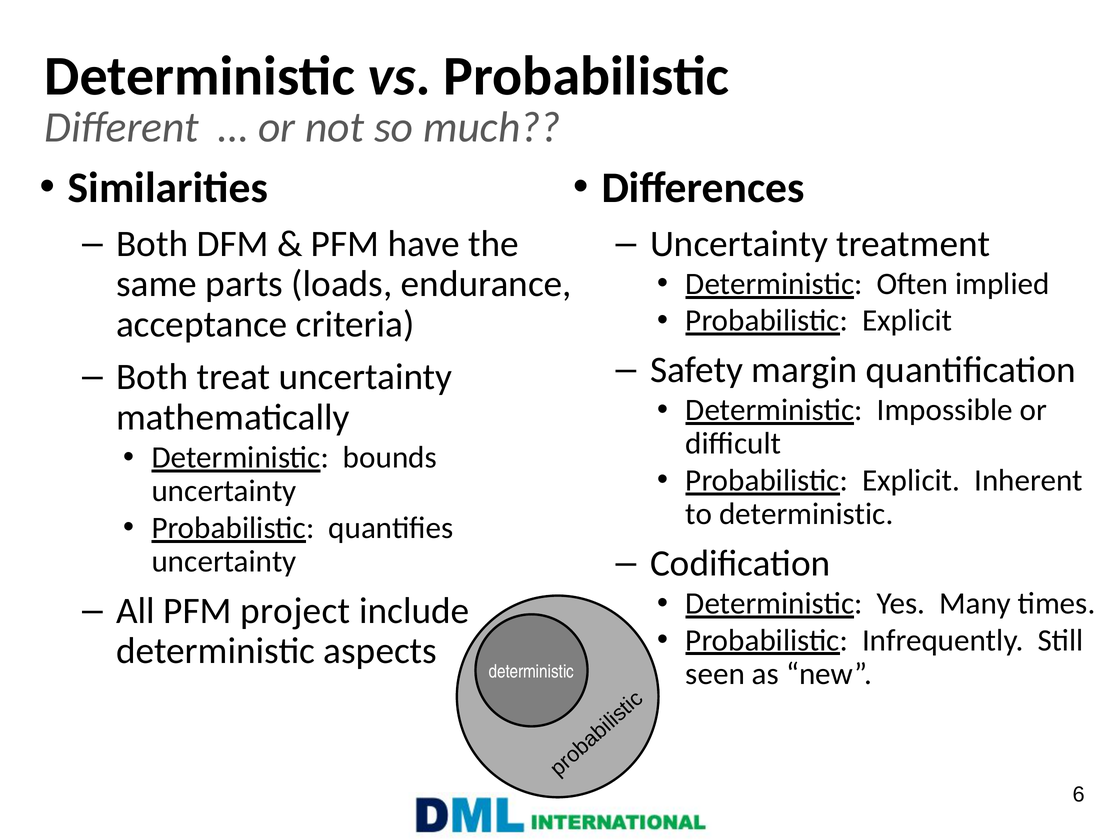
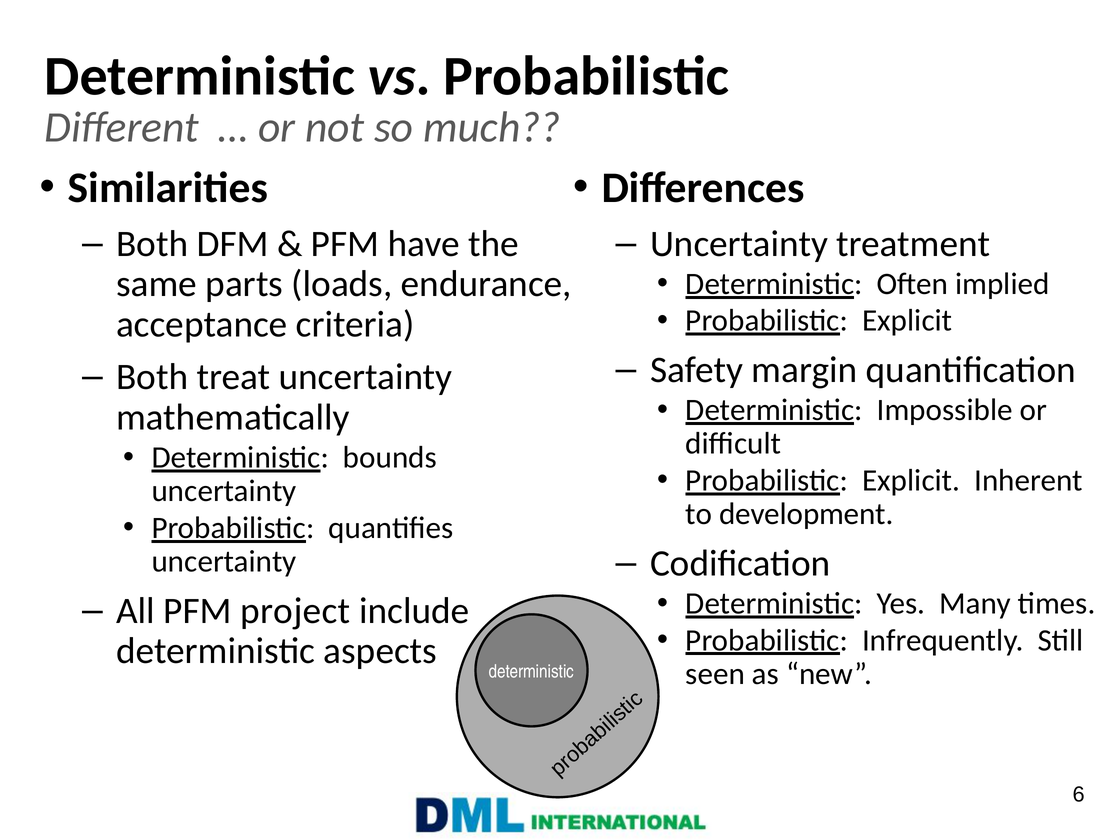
to deterministic: deterministic -> development
